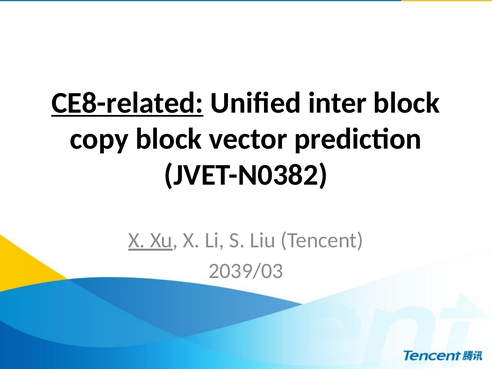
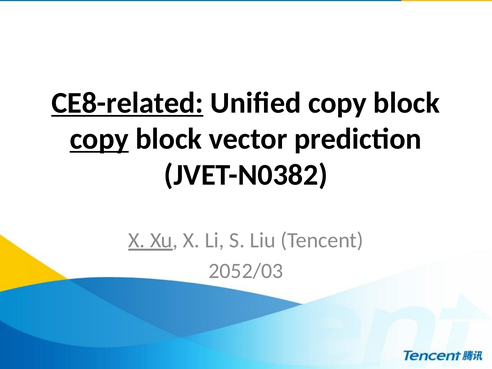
Unified inter: inter -> copy
copy at (99, 139) underline: none -> present
2039/03: 2039/03 -> 2052/03
